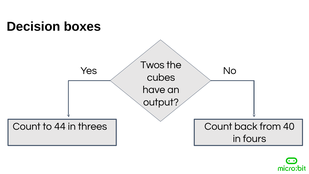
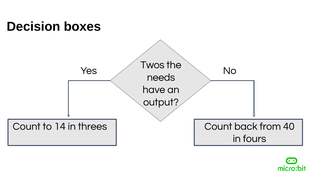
cubes: cubes -> needs
44: 44 -> 14
